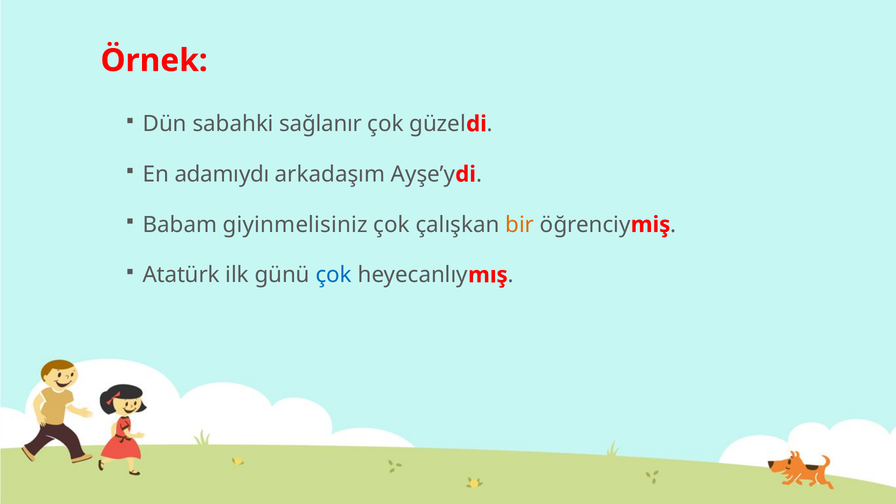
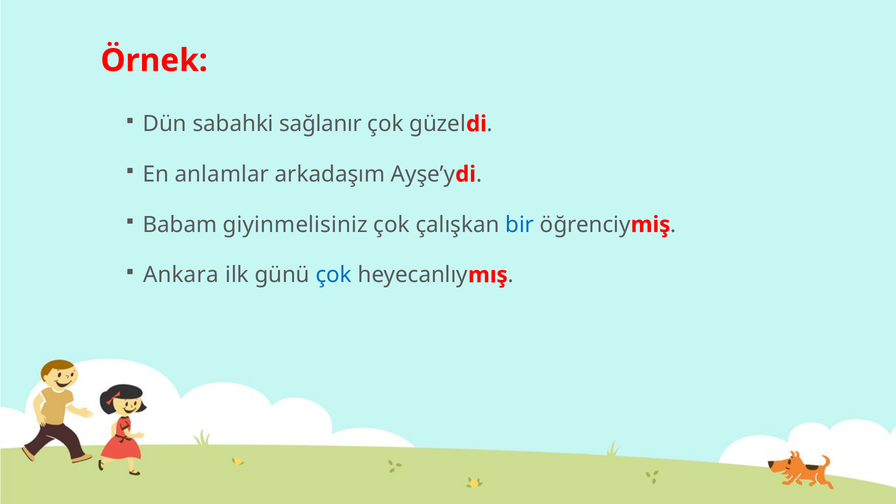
adamıydı: adamıydı -> anlamlar
bir colour: orange -> blue
Atatürk: Atatürk -> Ankara
